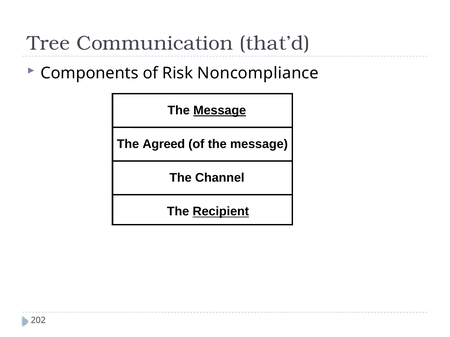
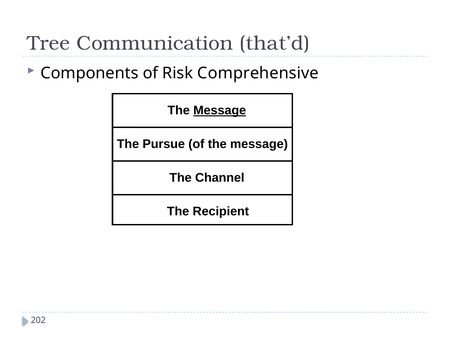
Noncompliance: Noncompliance -> Comprehensive
Agreed: Agreed -> Pursue
Recipient underline: present -> none
